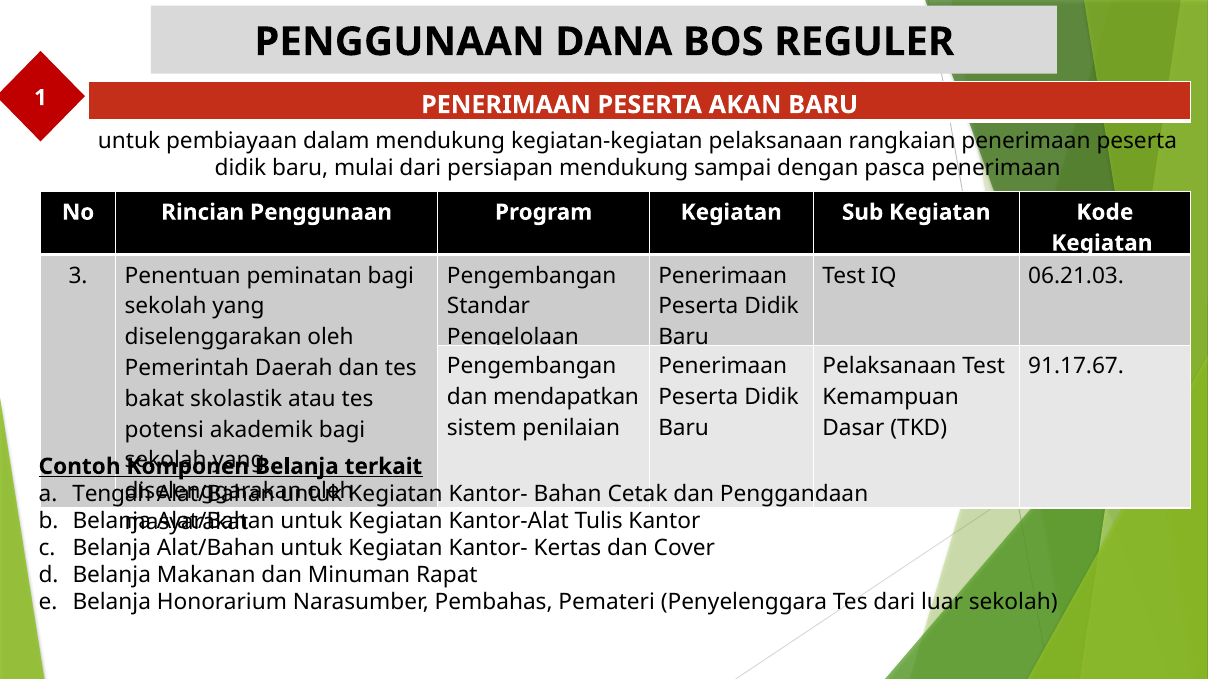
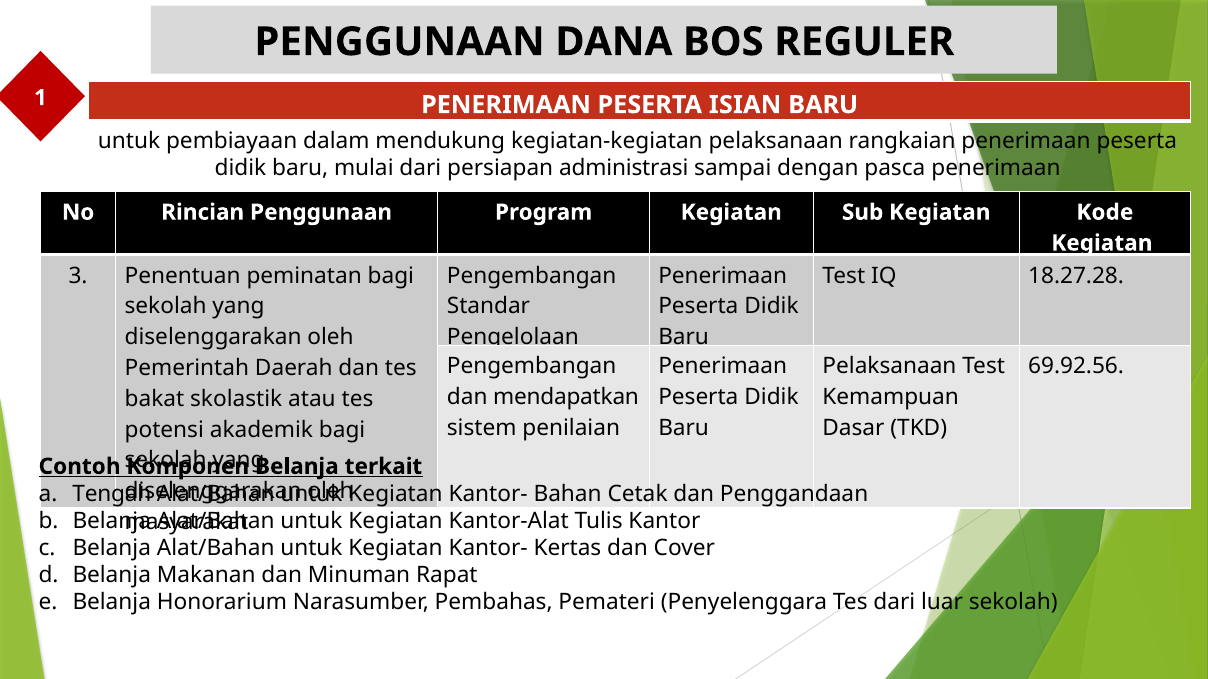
AKAN: AKAN -> ISIAN
persiapan mendukung: mendukung -> administrasi
06.21.03: 06.21.03 -> 18.27.28
91.17.67: 91.17.67 -> 69.92.56
